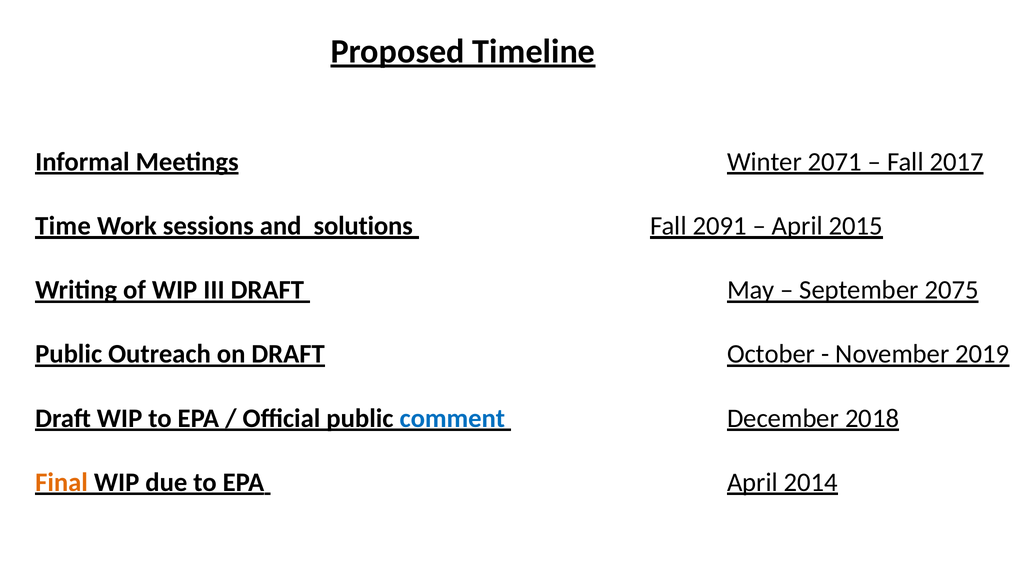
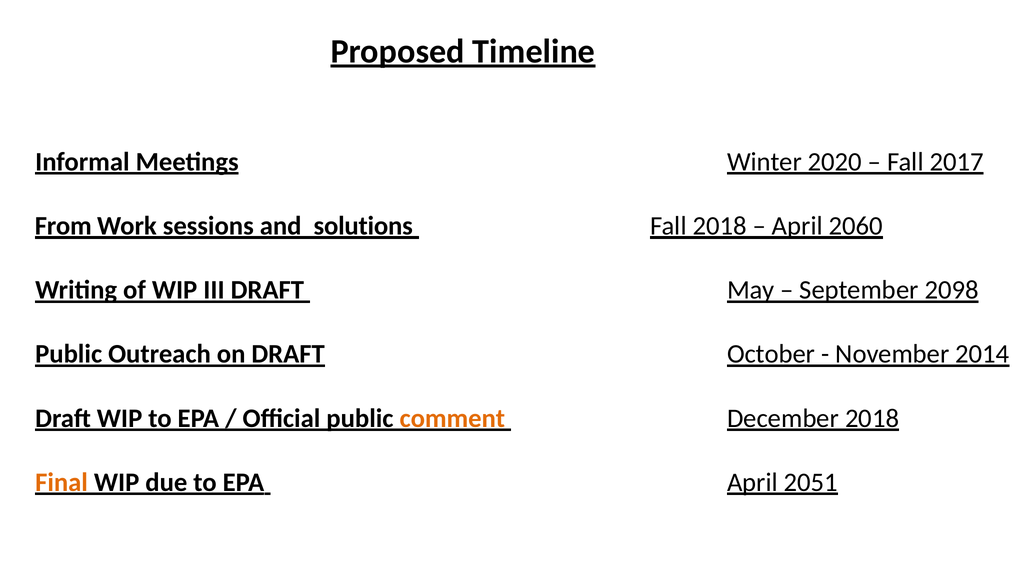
2071: 2071 -> 2020
Time: Time -> From
Fall 2091: 2091 -> 2018
2015: 2015 -> 2060
2075: 2075 -> 2098
2019: 2019 -> 2014
comment colour: blue -> orange
2014: 2014 -> 2051
